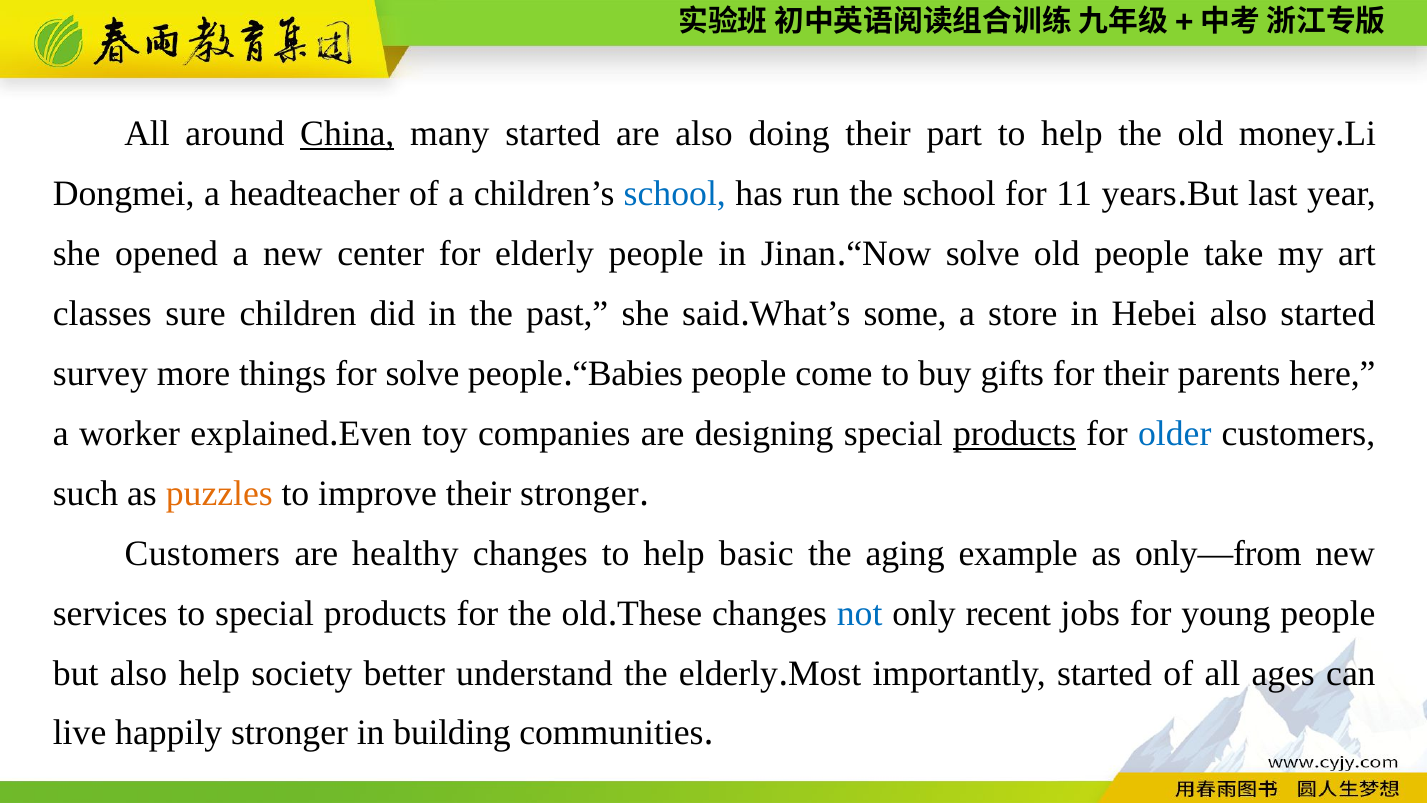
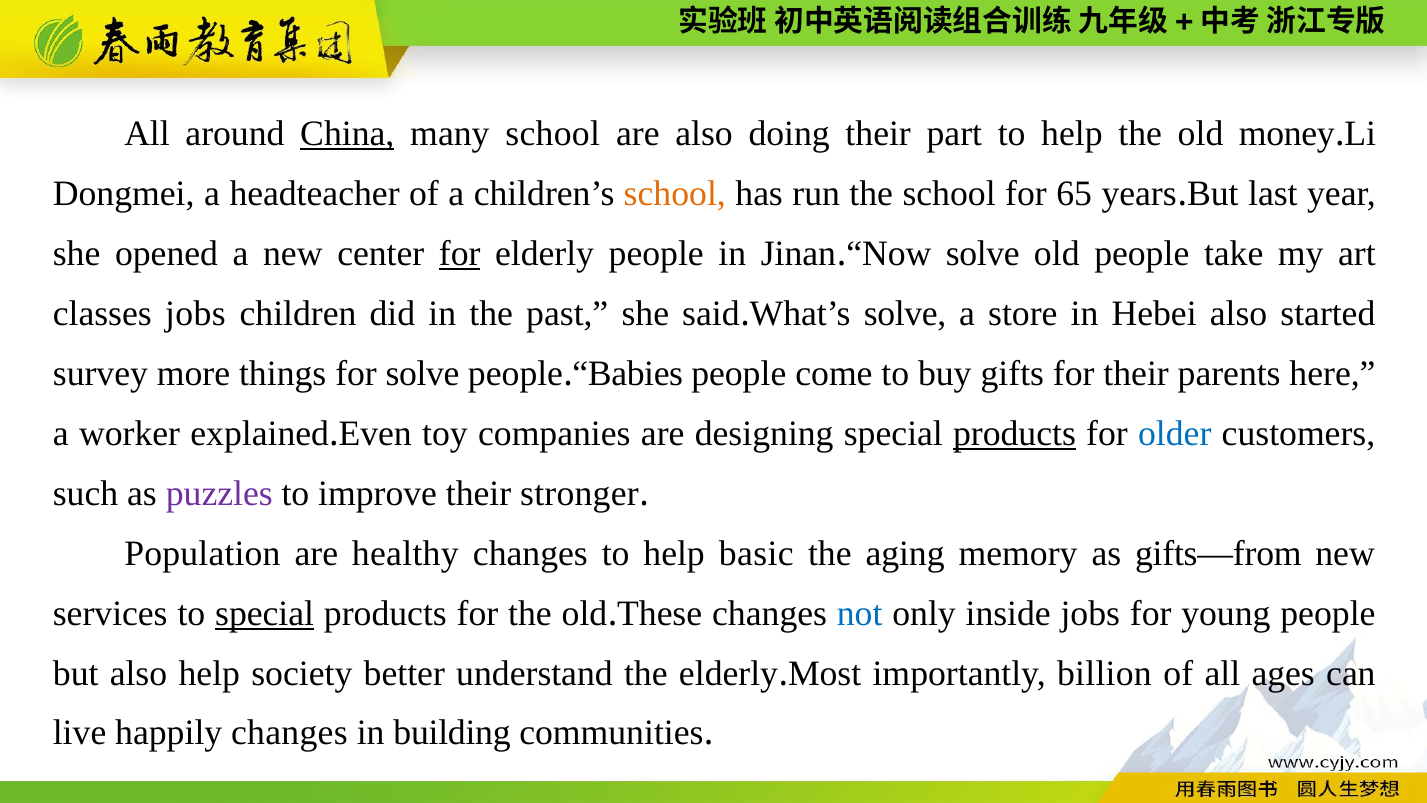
many started: started -> school
school at (675, 194) colour: blue -> orange
11: 11 -> 65
for at (460, 254) underline: none -> present
classes sure: sure -> jobs
some at (905, 314): some -> solve
puzzles colour: orange -> purple
Customers at (202, 553): Customers -> Population
example: example -> memory
only—from: only—from -> gifts—from
special at (265, 613) underline: none -> present
recent: recent -> inside
importantly started: started -> billion
happily stronger: stronger -> changes
